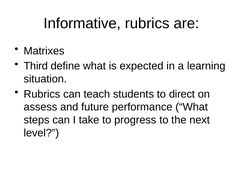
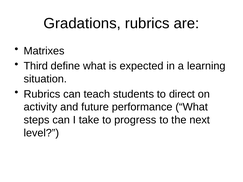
Informative: Informative -> Gradations
assess: assess -> activity
